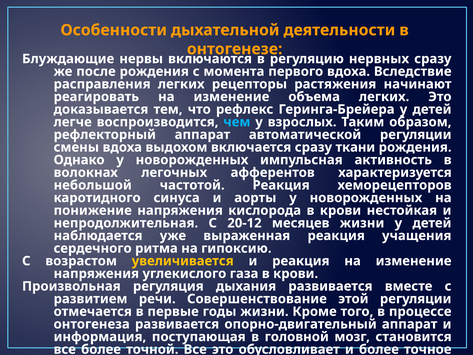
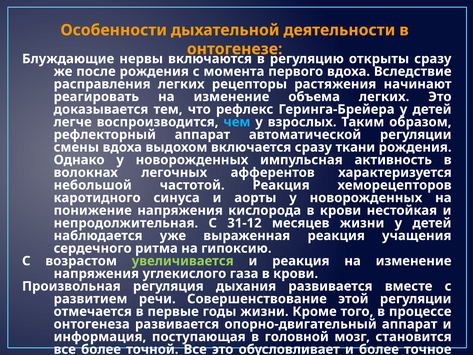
нервных: нервных -> открыты
20-12: 20-12 -> 31-12
увеличивается colour: yellow -> light green
